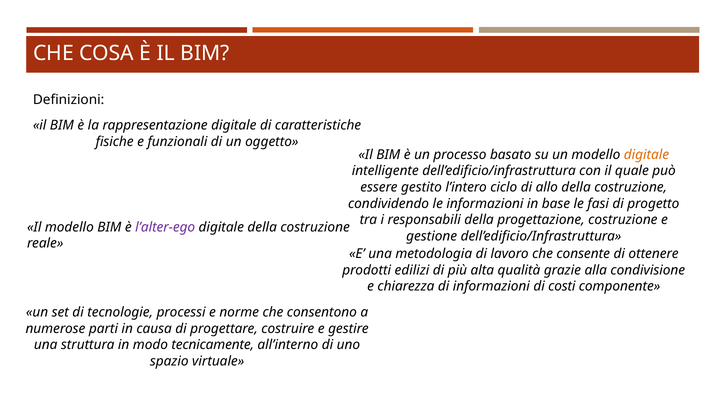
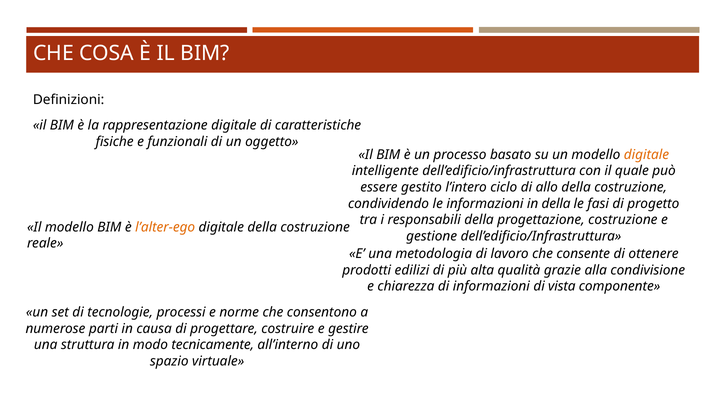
in base: base -> della
l’alter-ego colour: purple -> orange
costi: costi -> vista
